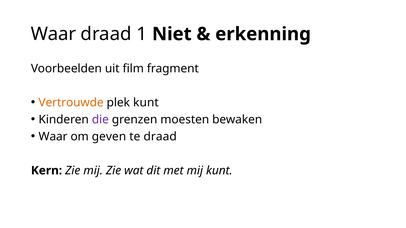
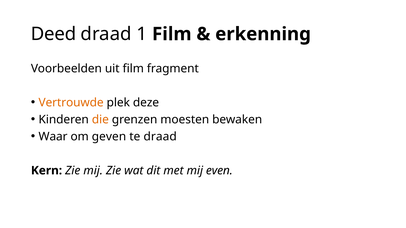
Waar at (53, 34): Waar -> Deed
1 Niet: Niet -> Film
plek kunt: kunt -> deze
die colour: purple -> orange
mij kunt: kunt -> even
